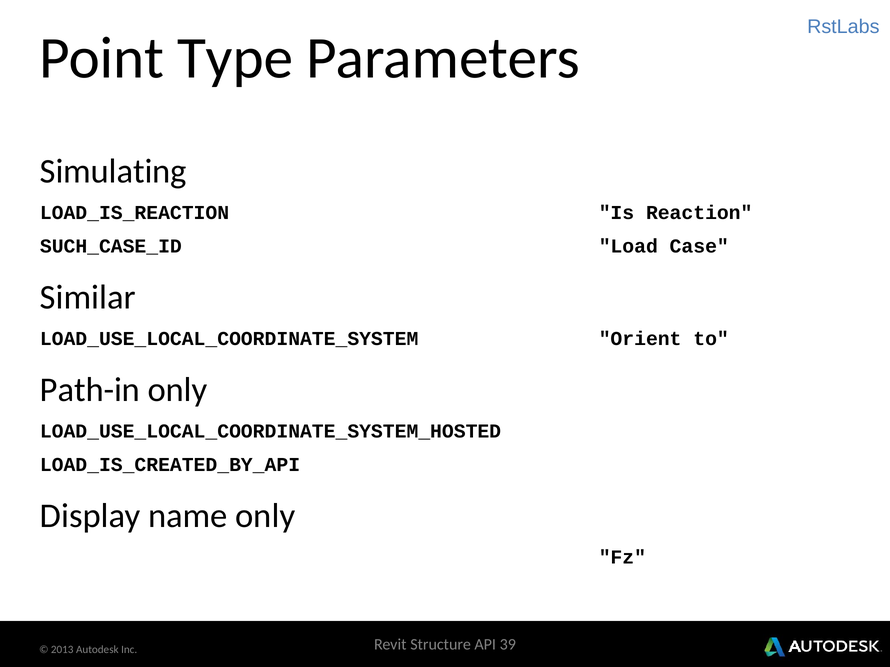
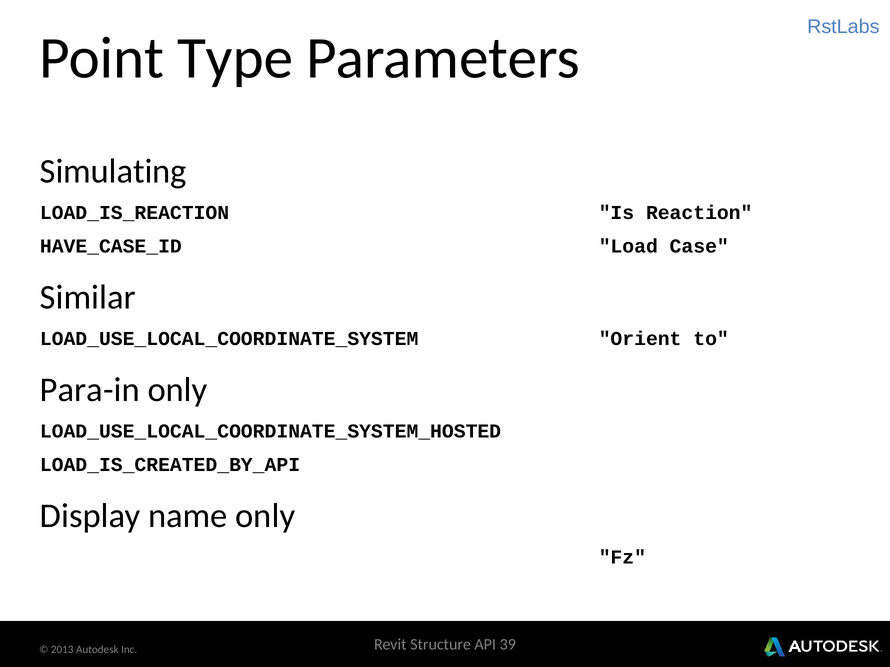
SUCH_CASE_ID: SUCH_CASE_ID -> HAVE_CASE_ID
Path-in: Path-in -> Para-in
